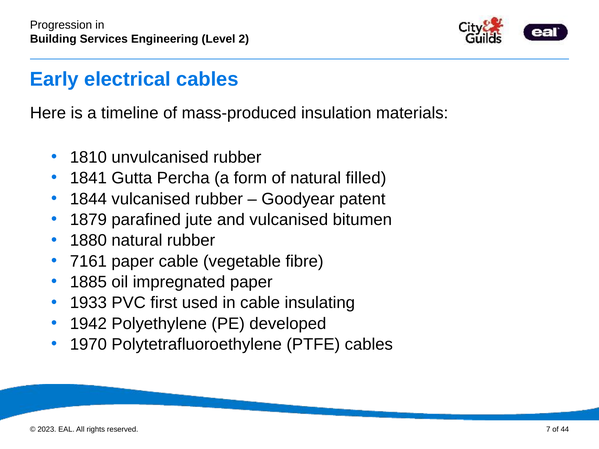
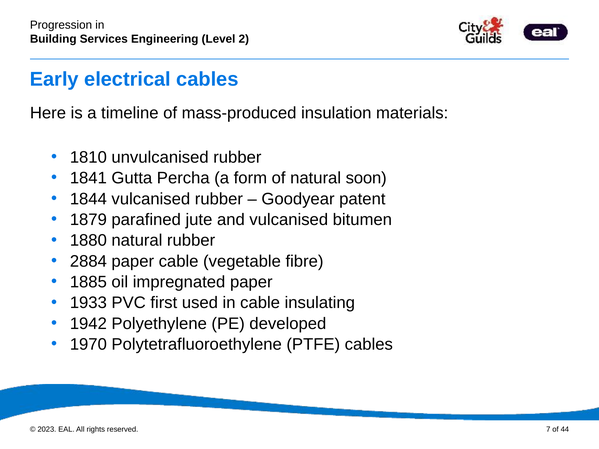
filled: filled -> soon
7161: 7161 -> 2884
